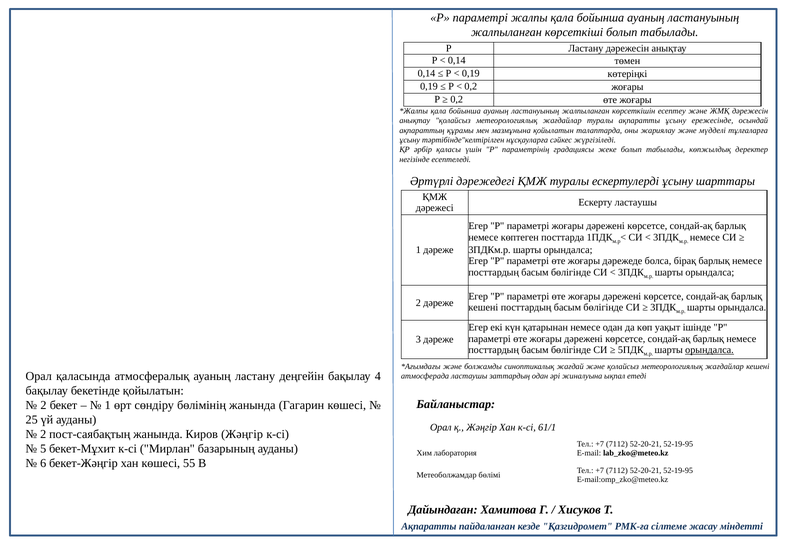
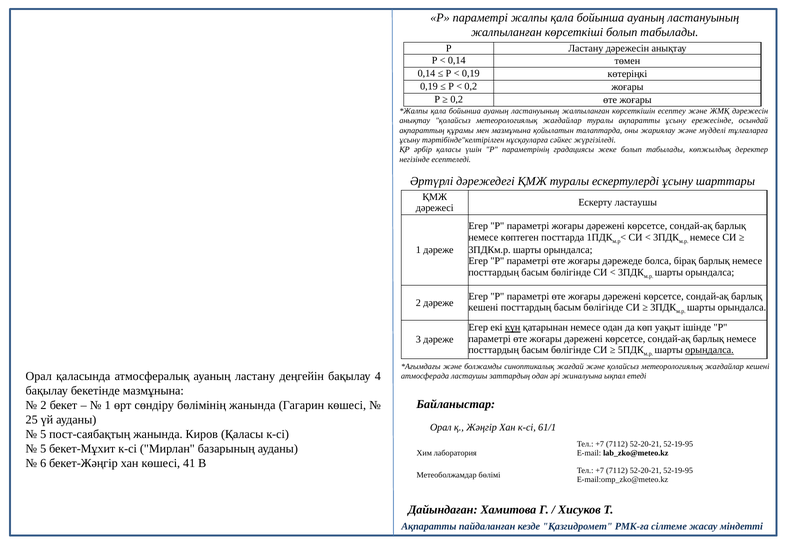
күн underline: none -> present
бекетінде қойылатын: қойылатын -> мазмұнына
2 at (43, 434): 2 -> 5
Киров Жәңгір: Жәңгір -> Қаласы
55: 55 -> 41
